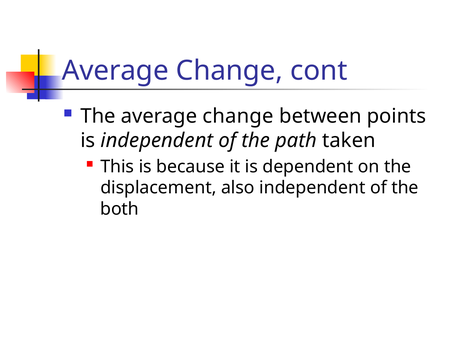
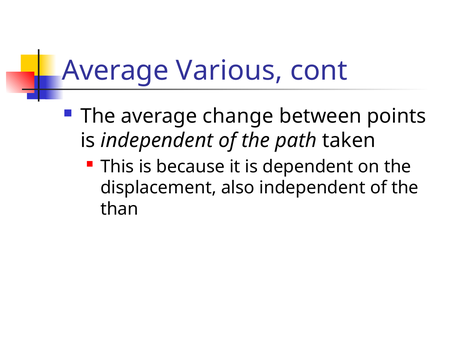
Change at (229, 71): Change -> Various
both: both -> than
